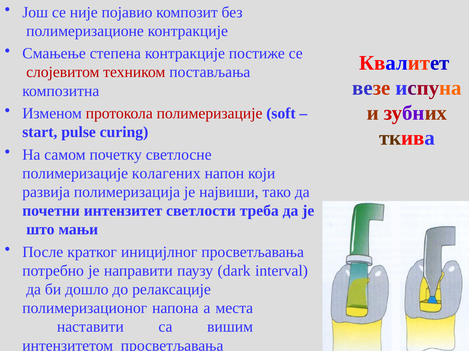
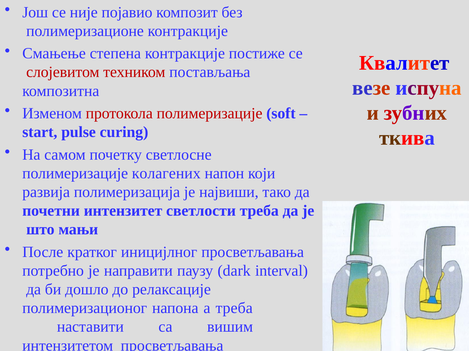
а места: места -> треба
